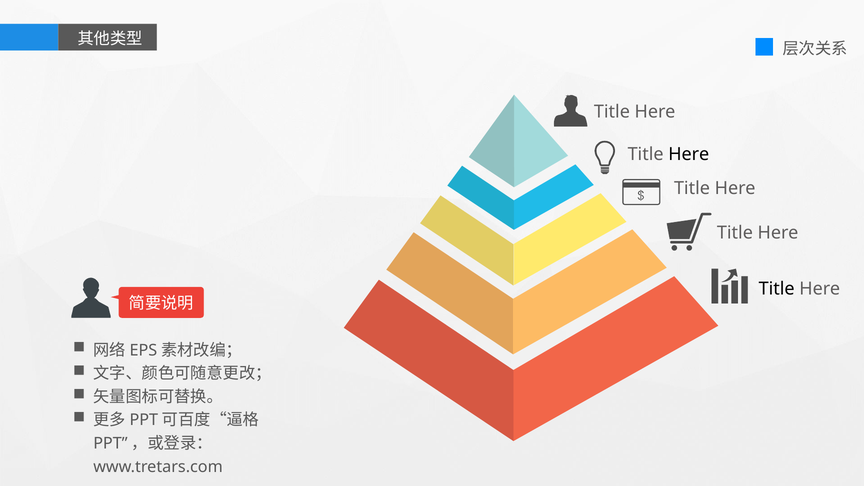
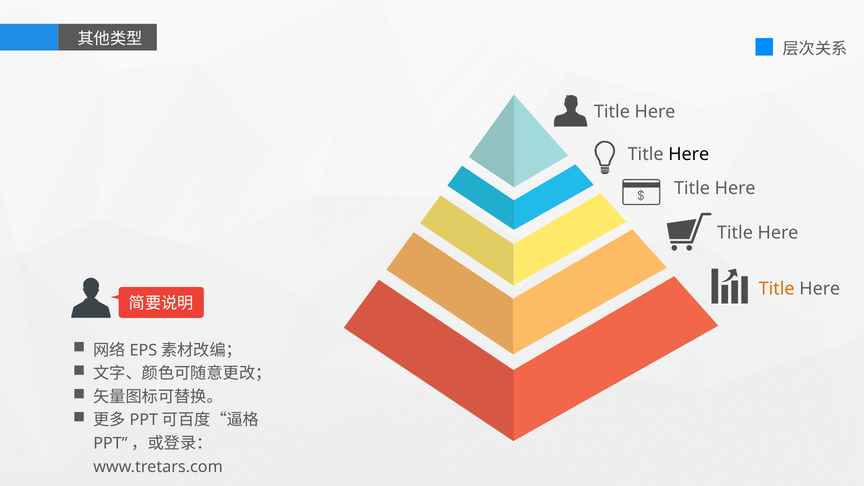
Title at (777, 289) colour: black -> orange
